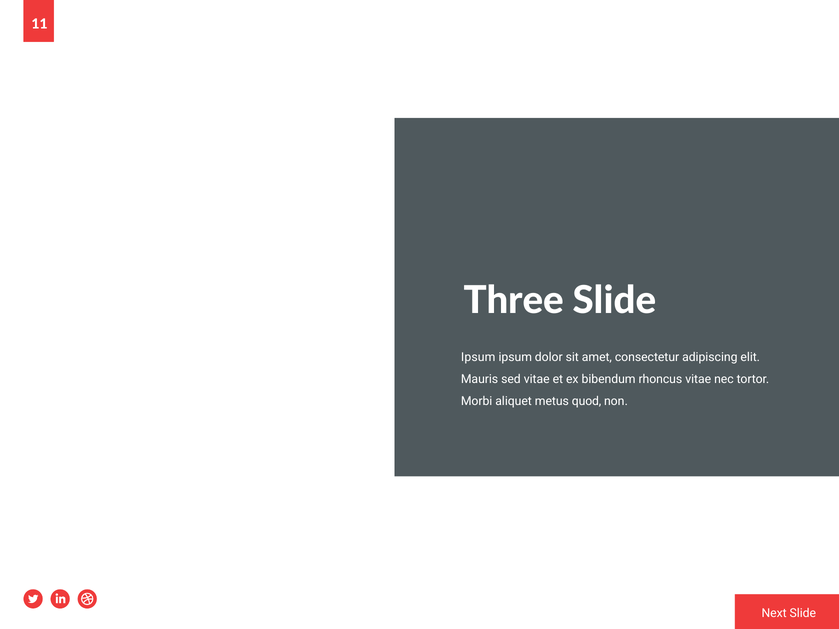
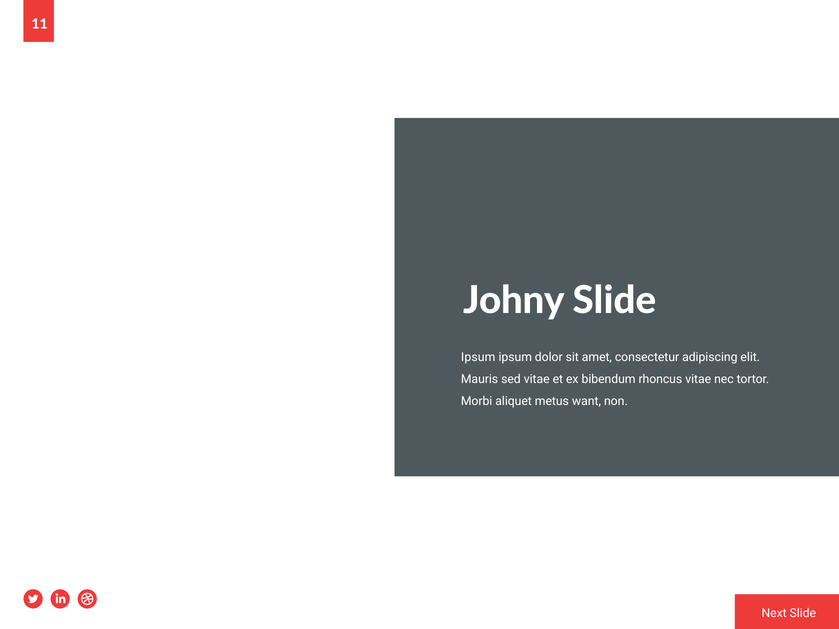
Three: Three -> Johny
quod: quod -> want
